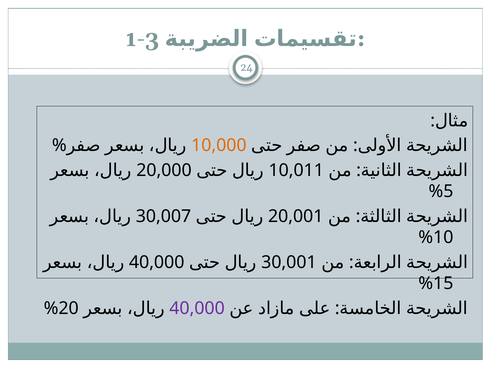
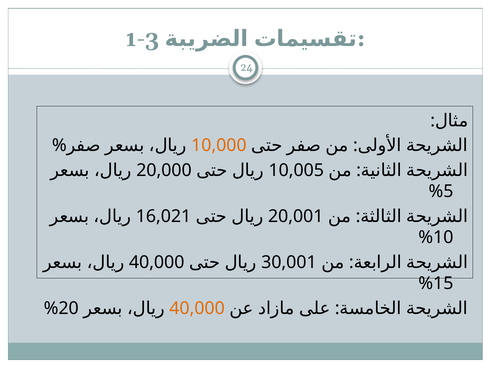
10,011: 10,011 -> 10,005
30,007: 30,007 -> 16,021
40,000 at (197, 308) colour: purple -> orange
